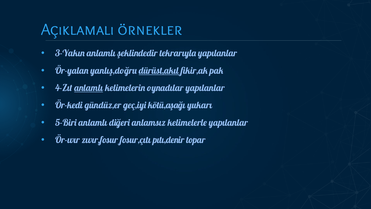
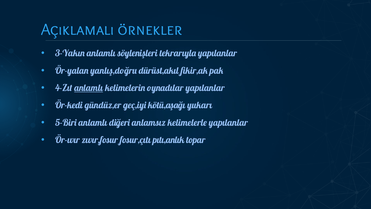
şeklindedir: şeklindedir -> söylenişleri
dürüst,akıl underline: present -> none
pıtı,denir: pıtı,denir -> pıtı,anlık
